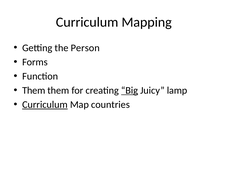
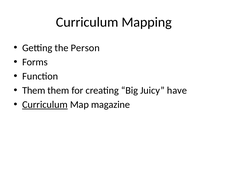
Big underline: present -> none
lamp: lamp -> have
countries: countries -> magazine
